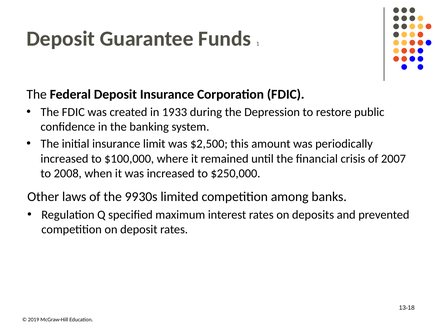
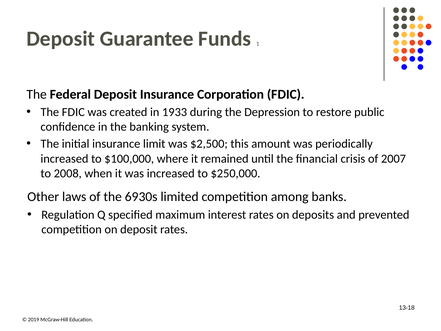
99: 99 -> 69
